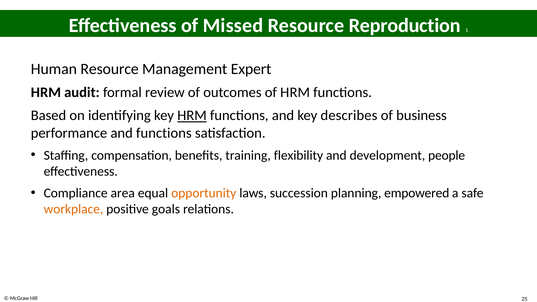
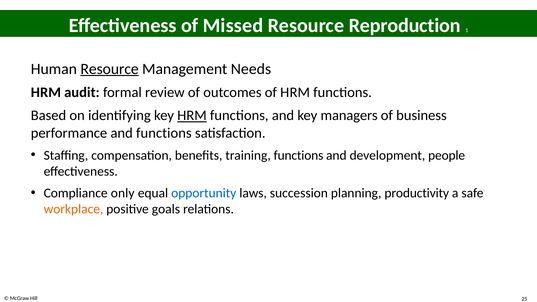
Resource at (110, 69) underline: none -> present
Expert: Expert -> Needs
describes: describes -> managers
training flexibility: flexibility -> functions
area: area -> only
opportunity colour: orange -> blue
empowered: empowered -> productivity
